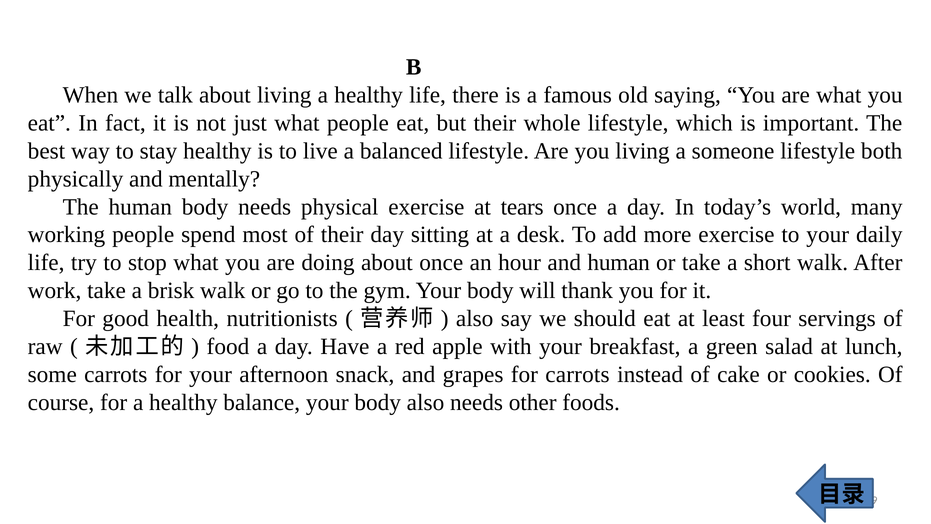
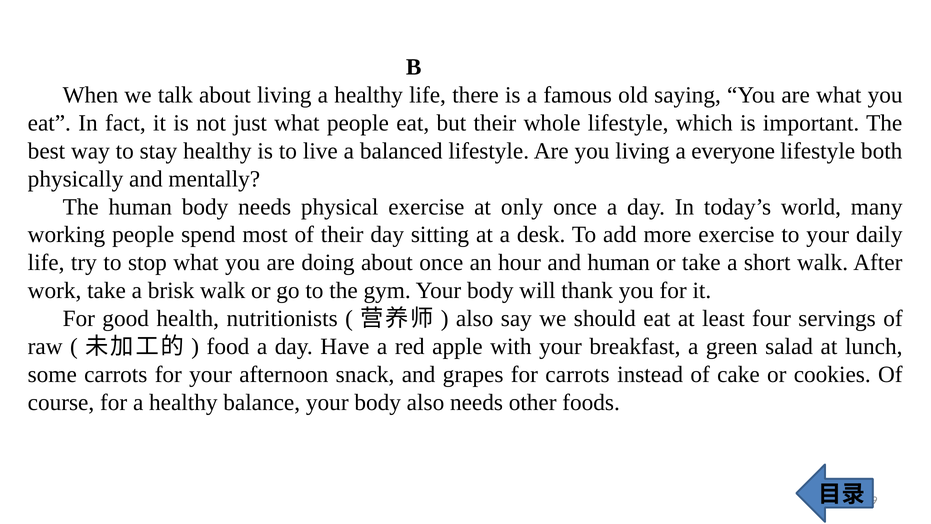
someone: someone -> everyone
tears: tears -> only
